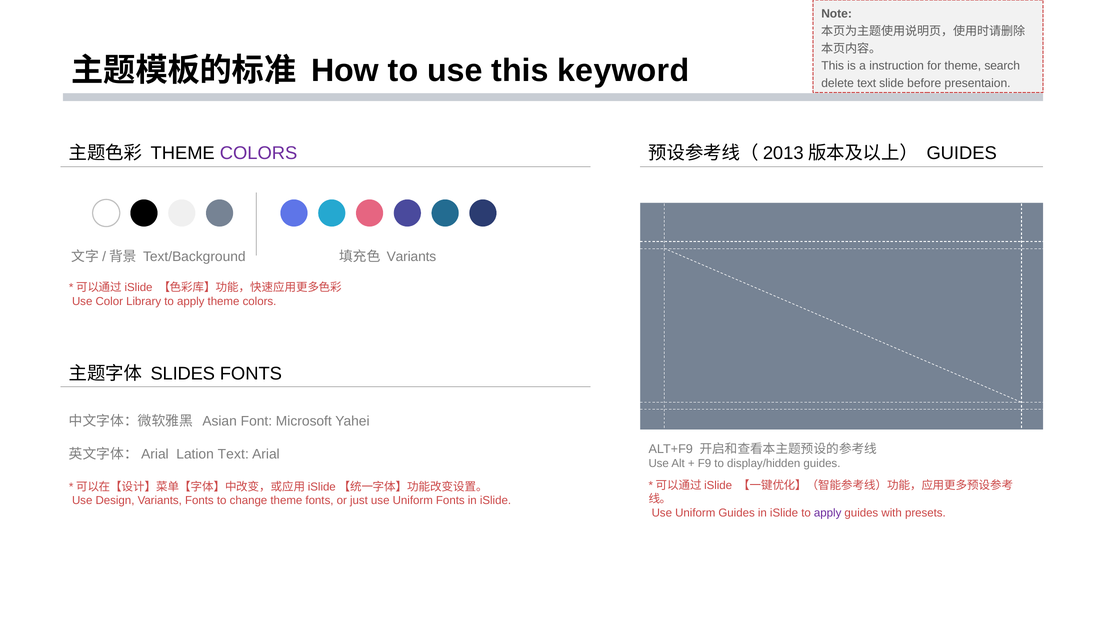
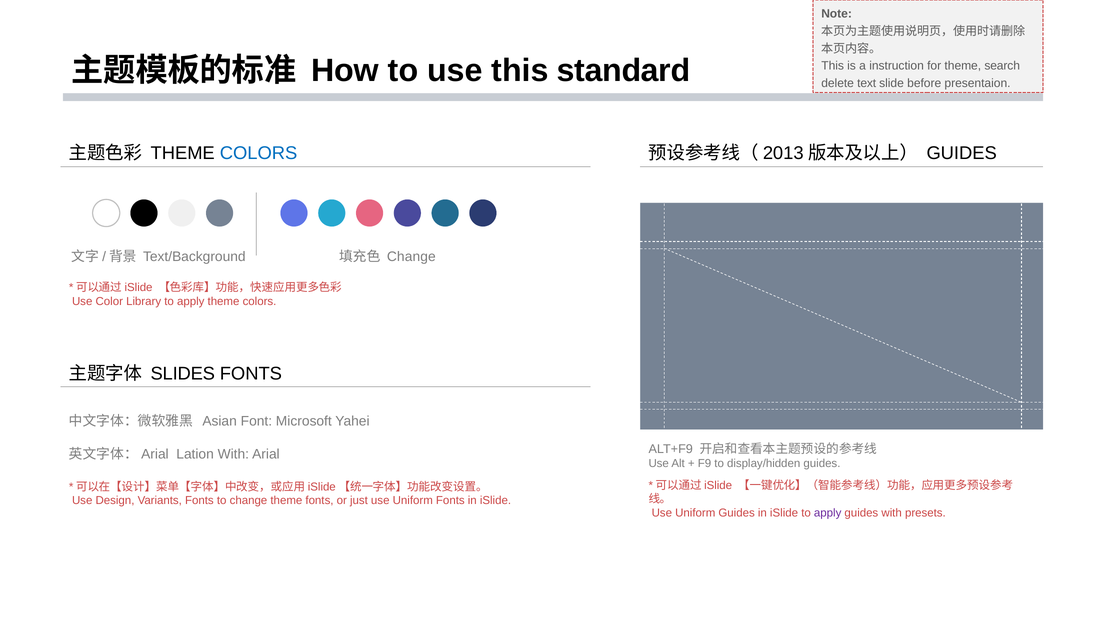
keyword: keyword -> standard
COLORS at (259, 153) colour: purple -> blue
Variants at (411, 257): Variants -> Change
Lation Text: Text -> With
